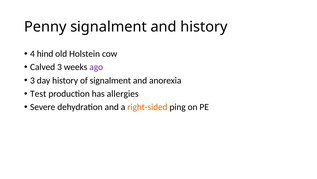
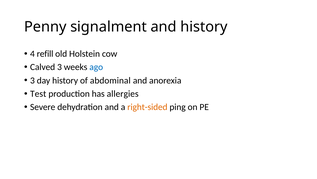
hind: hind -> refill
ago colour: purple -> blue
of signalment: signalment -> abdominal
